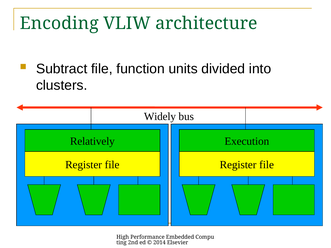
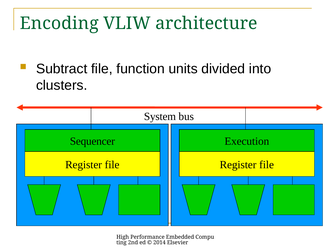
Widely: Widely -> System
Relatively: Relatively -> Sequencer
